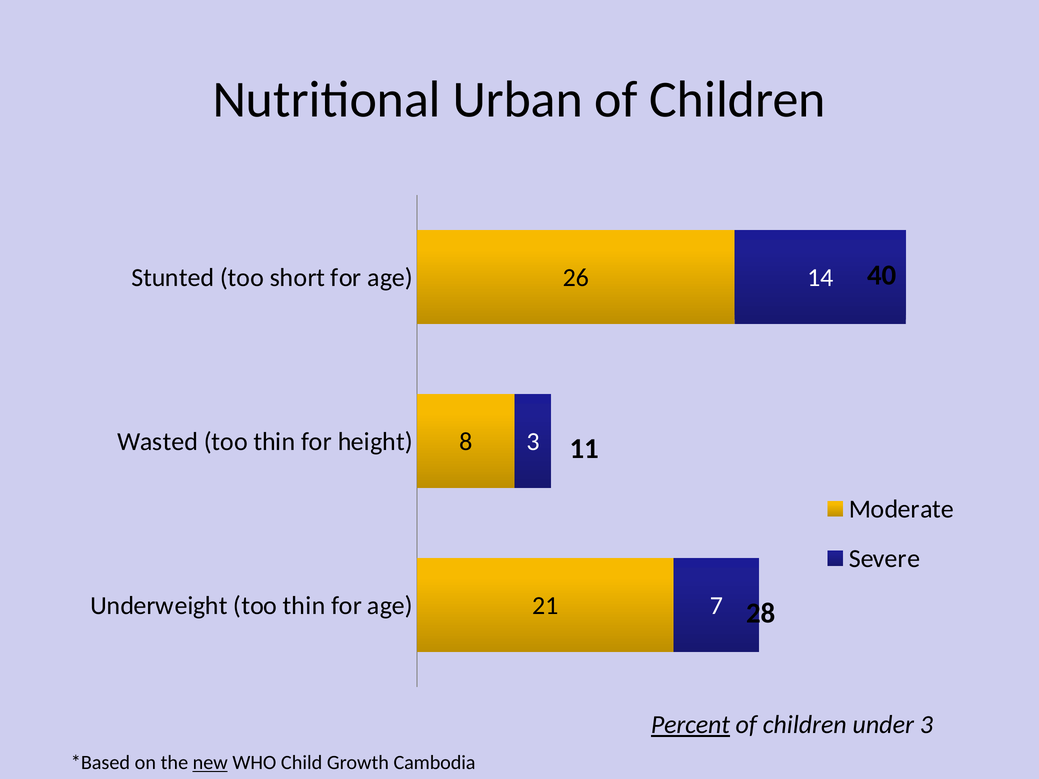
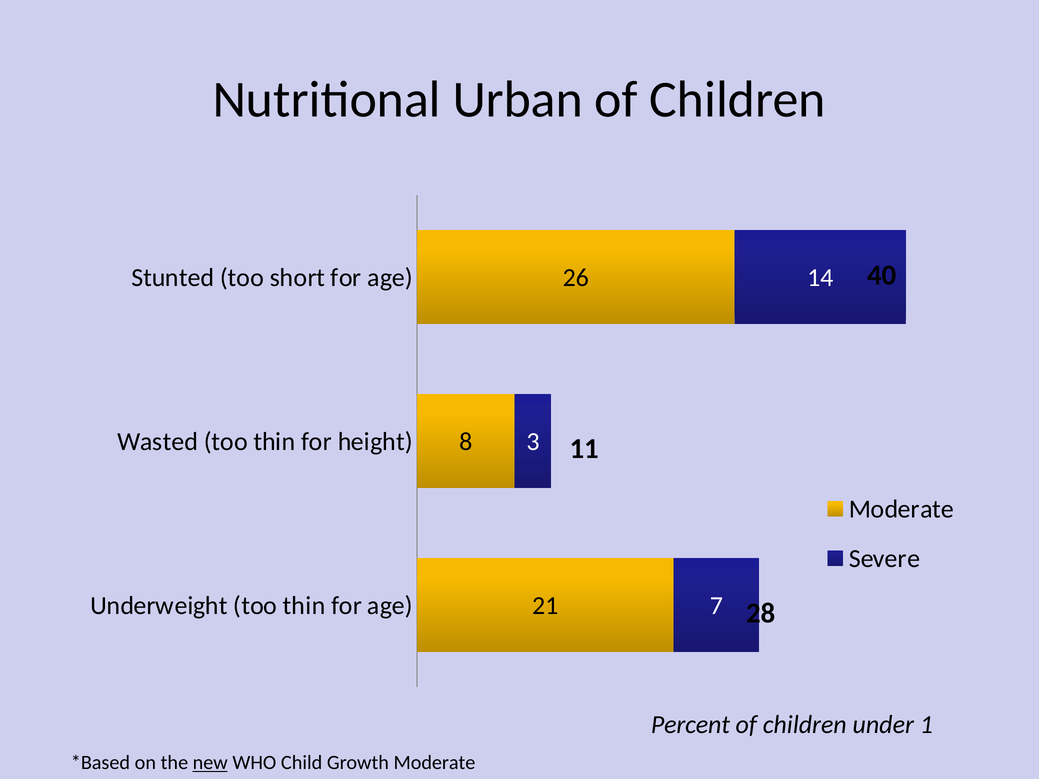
Percent underline: present -> none
under 3: 3 -> 1
Growth Cambodia: Cambodia -> Moderate
